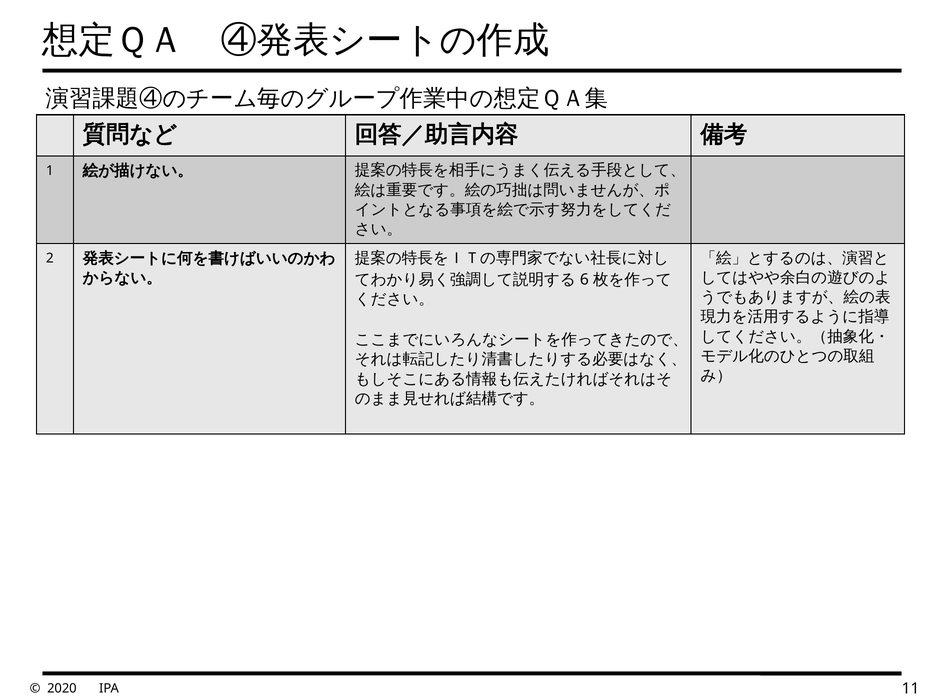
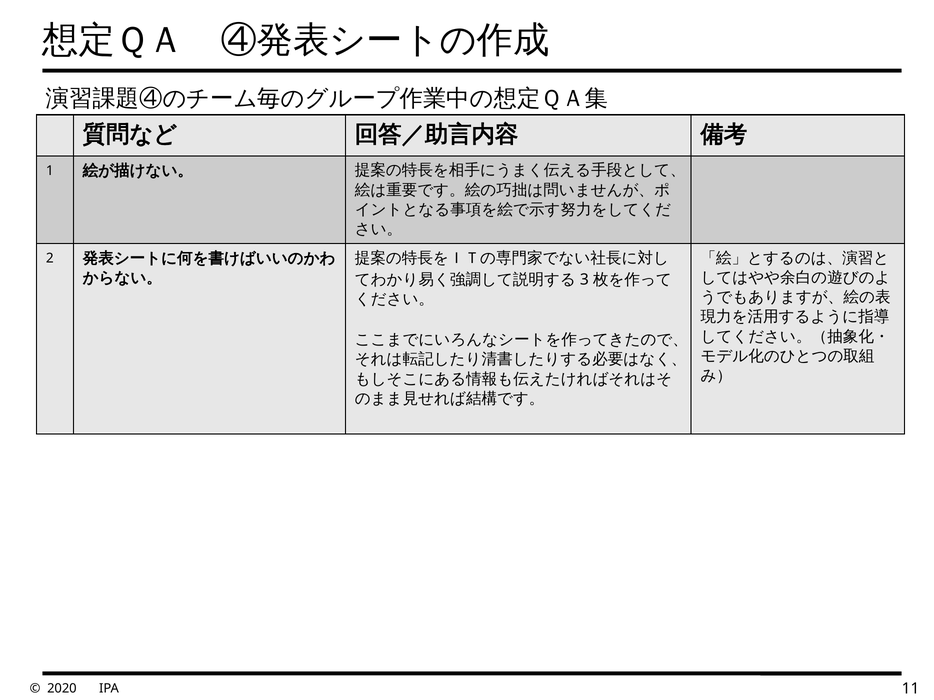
6: 6 -> 3
